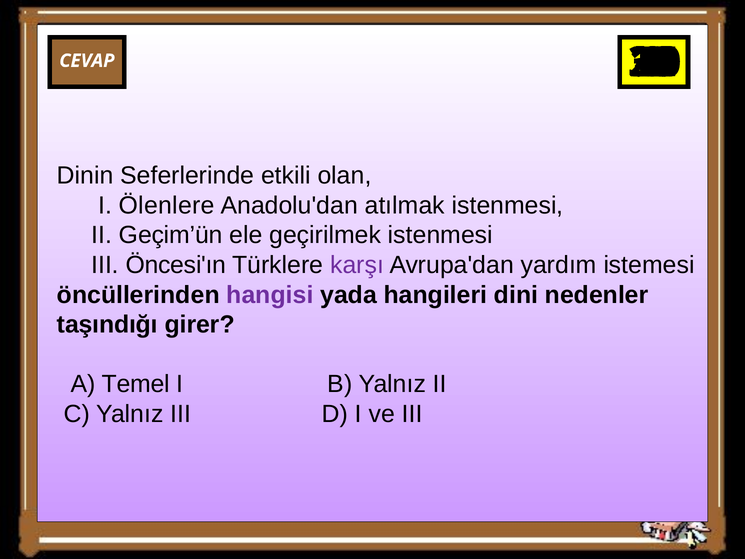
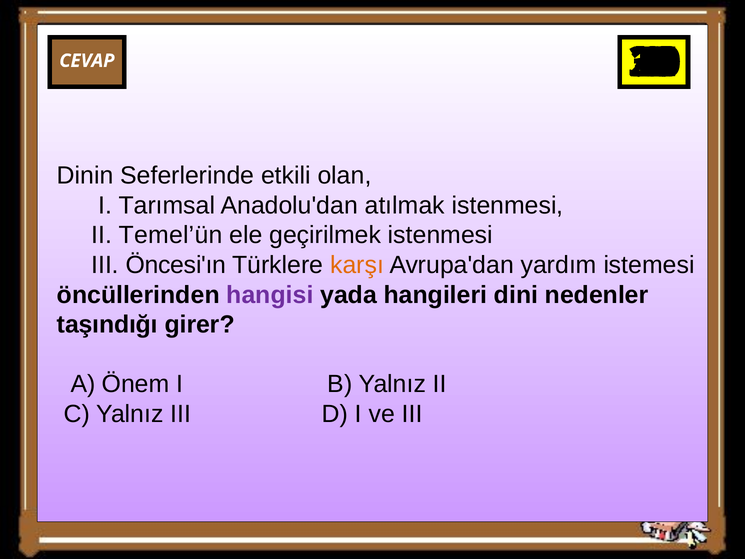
Ölenlere: Ölenlere -> Tarımsal
Geçim’ün: Geçim’ün -> Temel’ün
karşı colour: purple -> orange
Temel: Temel -> Önem
